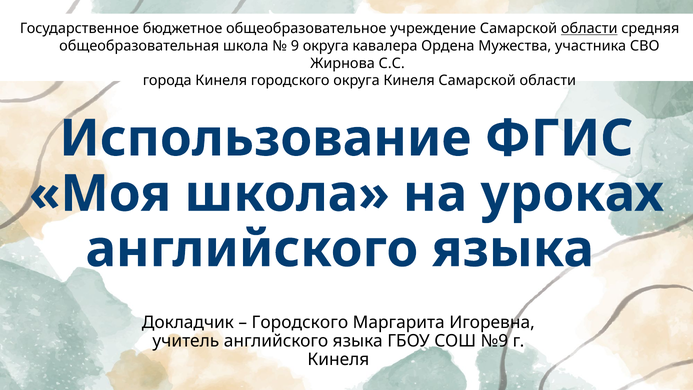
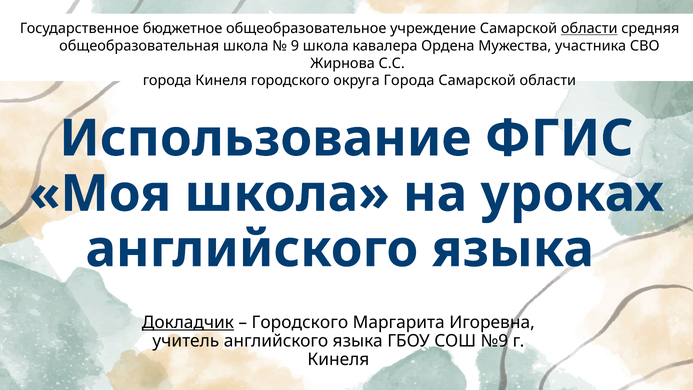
9 округа: округа -> школа
округа Кинеля: Кинеля -> Города
Докладчик underline: none -> present
